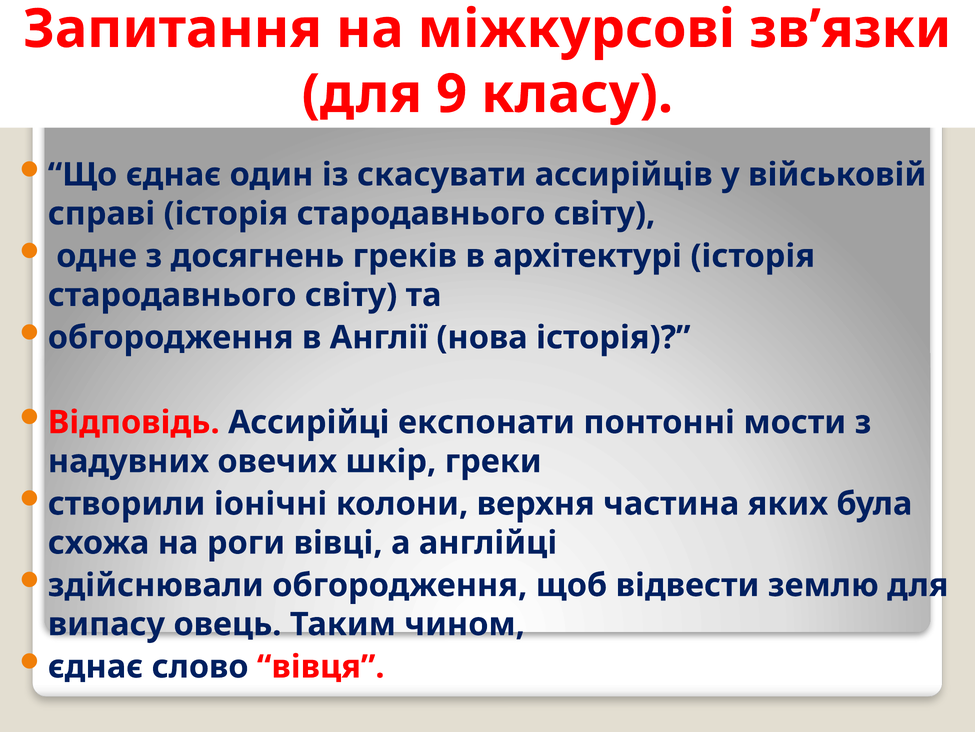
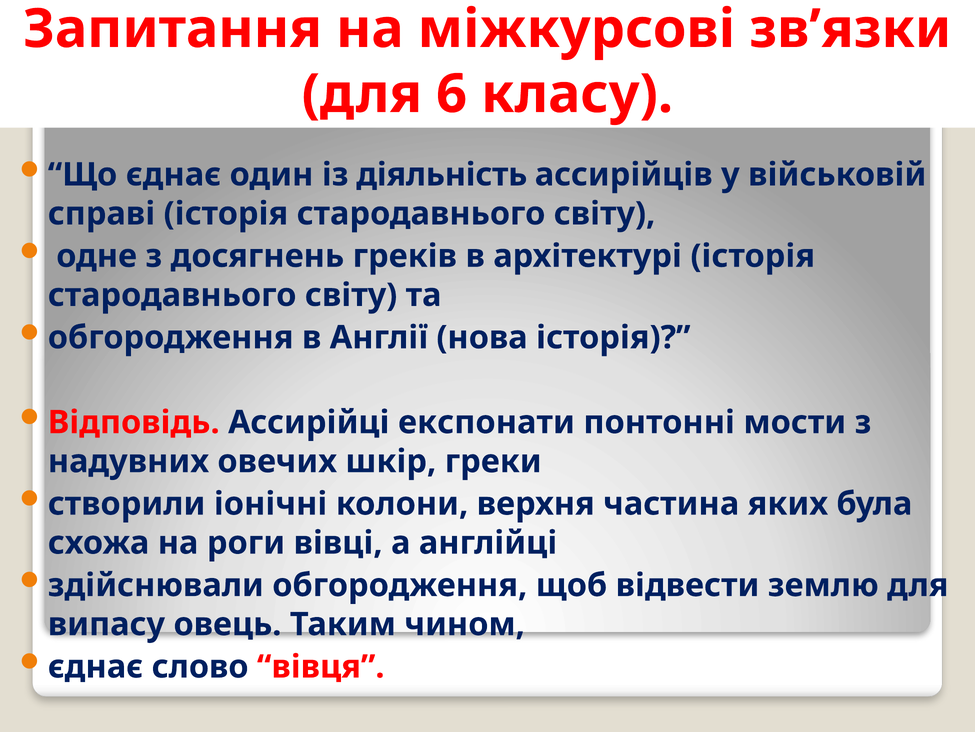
9: 9 -> 6
скасувати: скасувати -> діяльність
